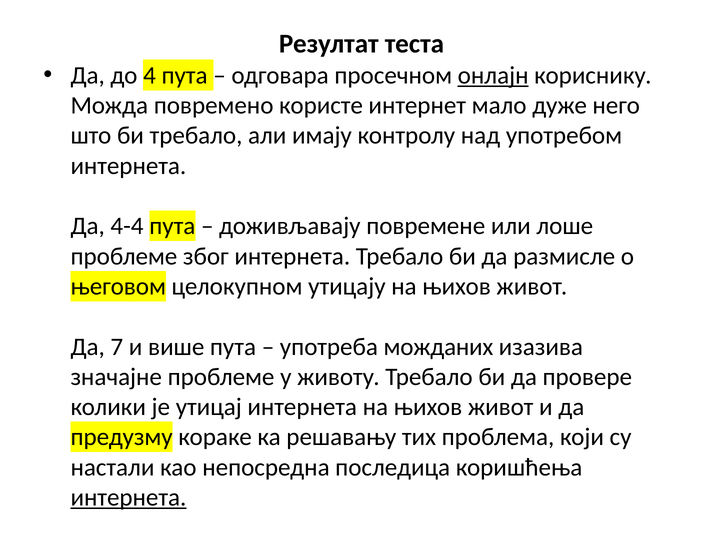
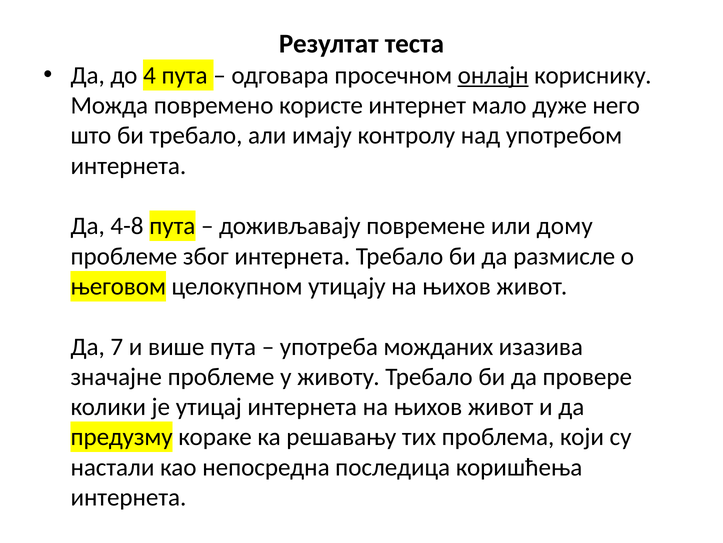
4-4: 4-4 -> 4-8
лоше: лоше -> дому
интернета at (128, 497) underline: present -> none
